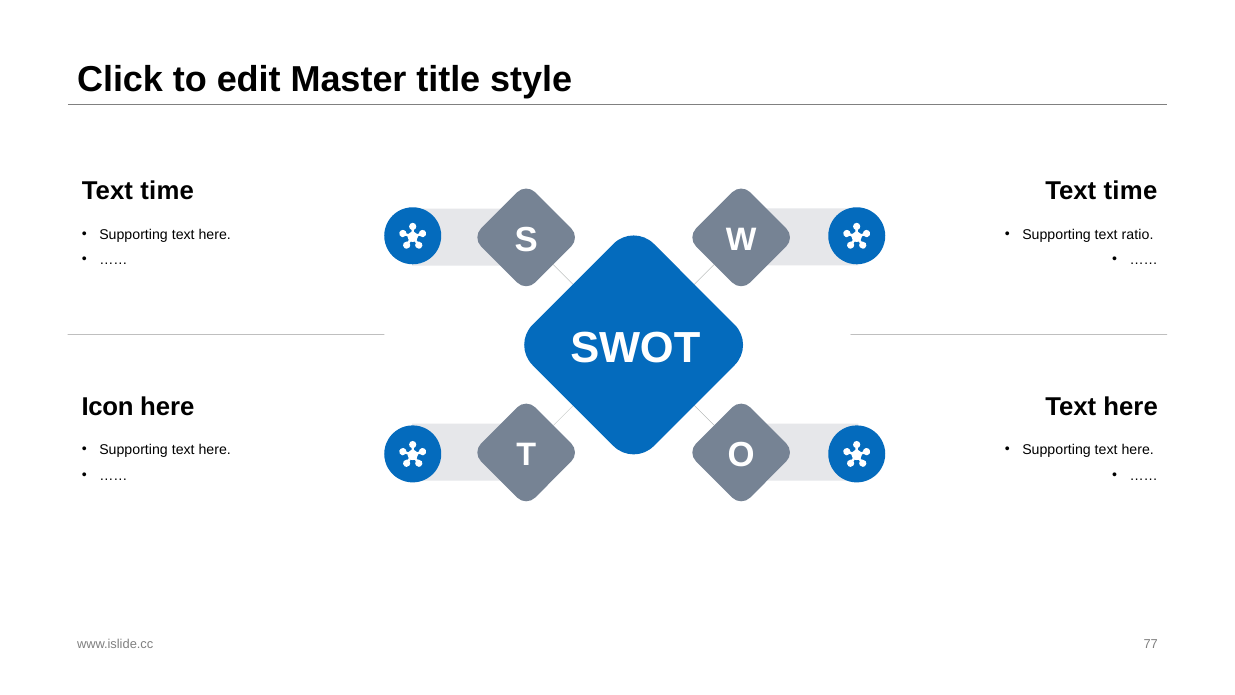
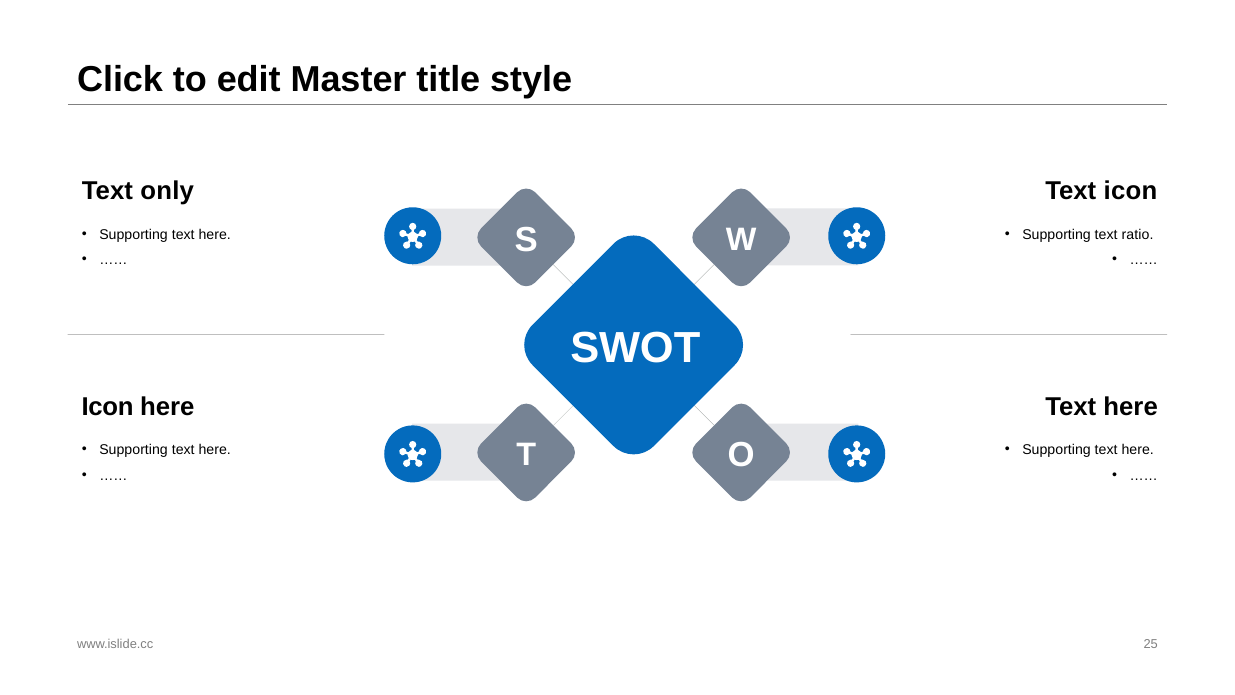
time at (167, 191): time -> only
time at (1131, 191): time -> icon
77: 77 -> 25
